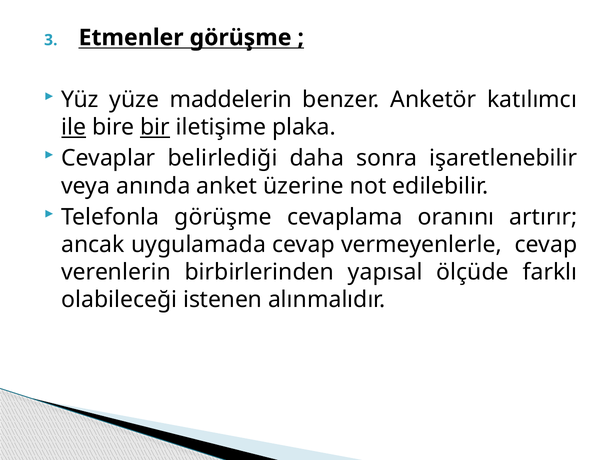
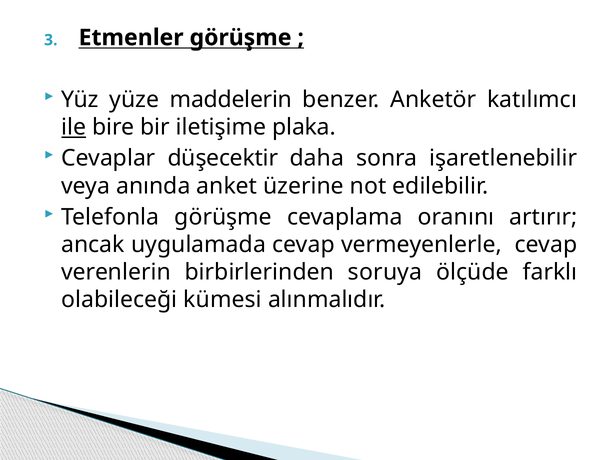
bir underline: present -> none
belirlediği: belirlediği -> düşecektir
yapısal: yapısal -> soruya
istenen: istenen -> kümesi
